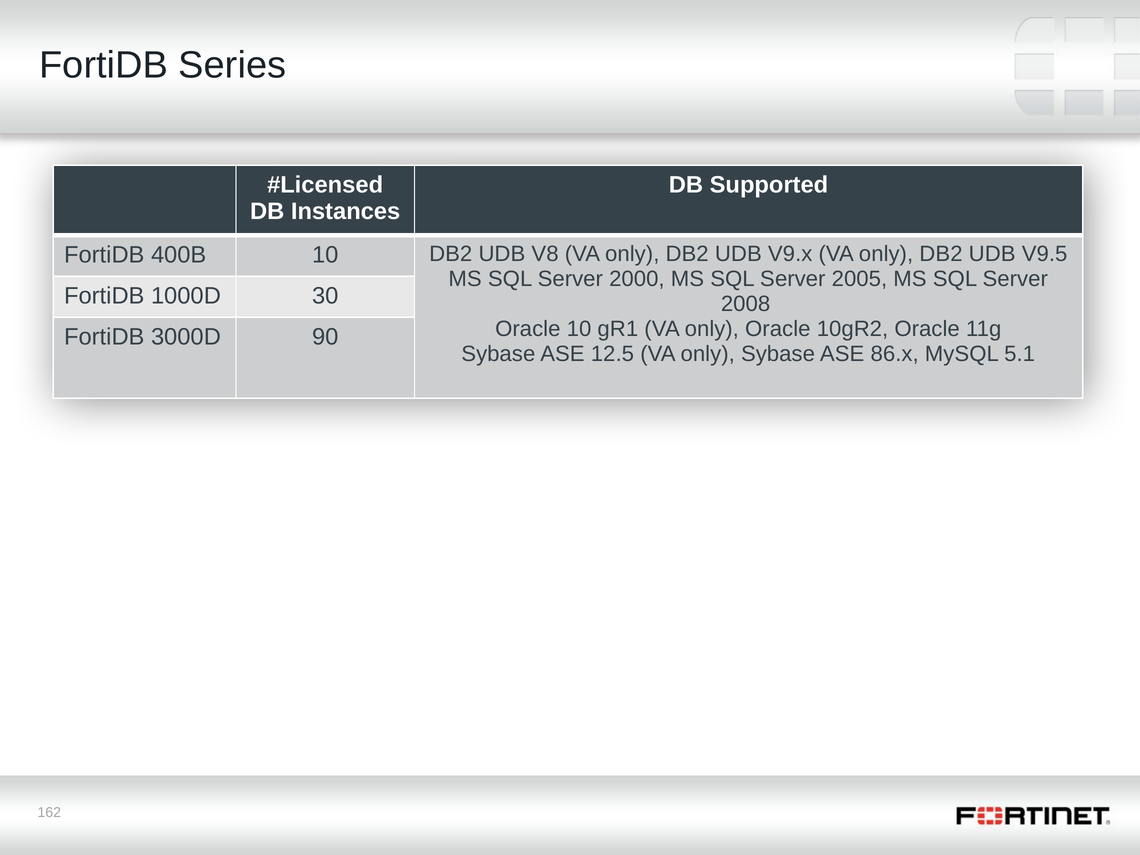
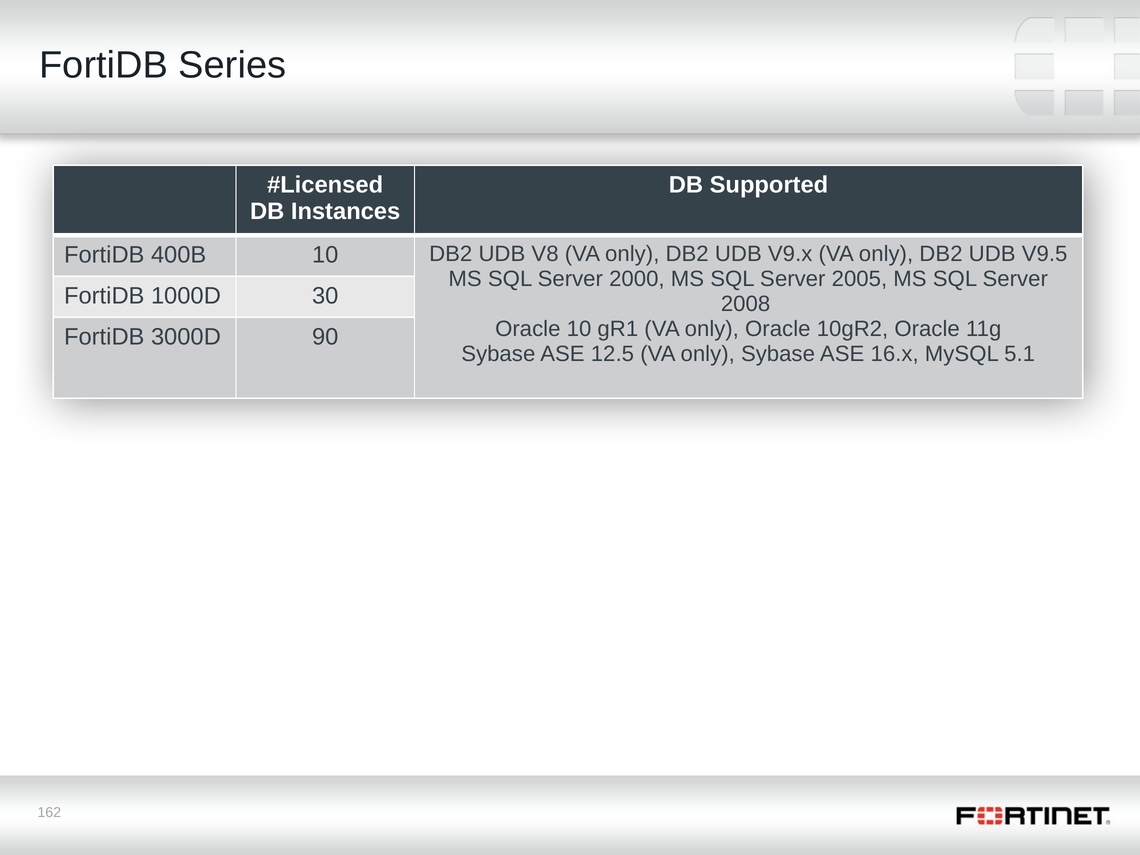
86.x: 86.x -> 16.x
